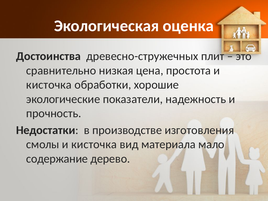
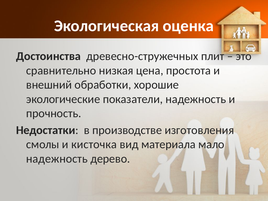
кисточка at (49, 85): кисточка -> внешний
содержание at (57, 159): содержание -> надежность
